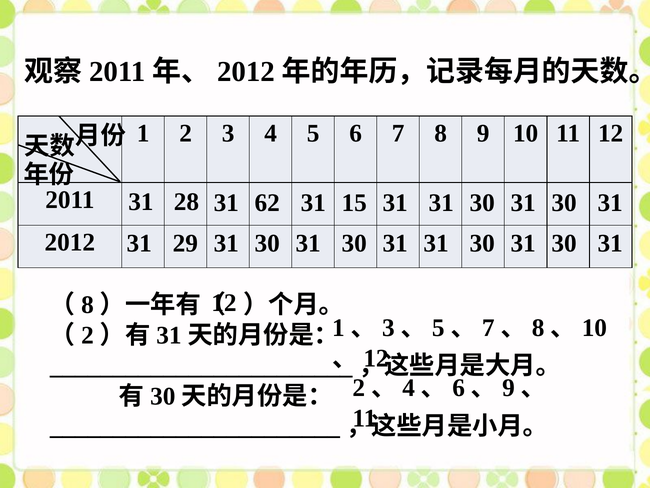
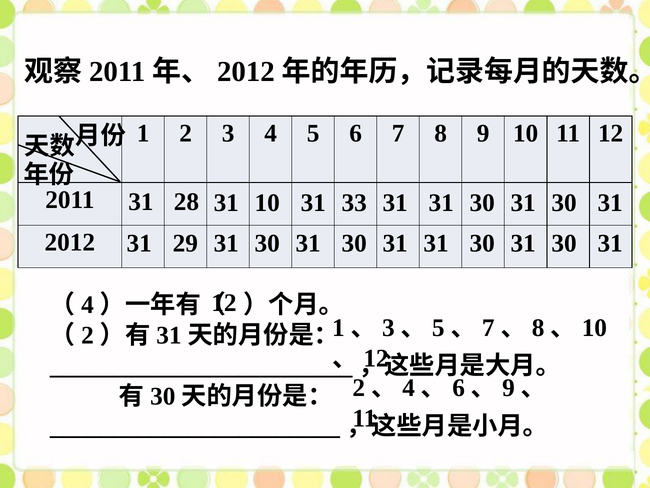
31 62: 62 -> 10
15: 15 -> 33
8 at (87, 305): 8 -> 4
